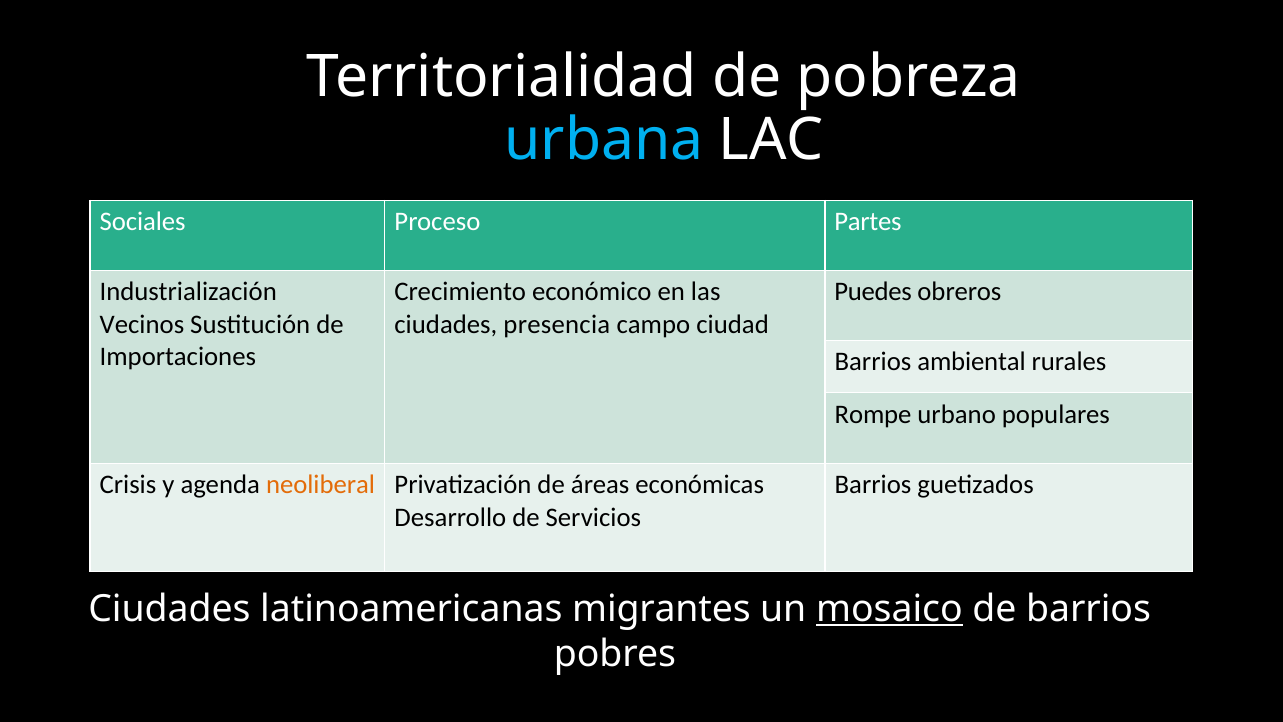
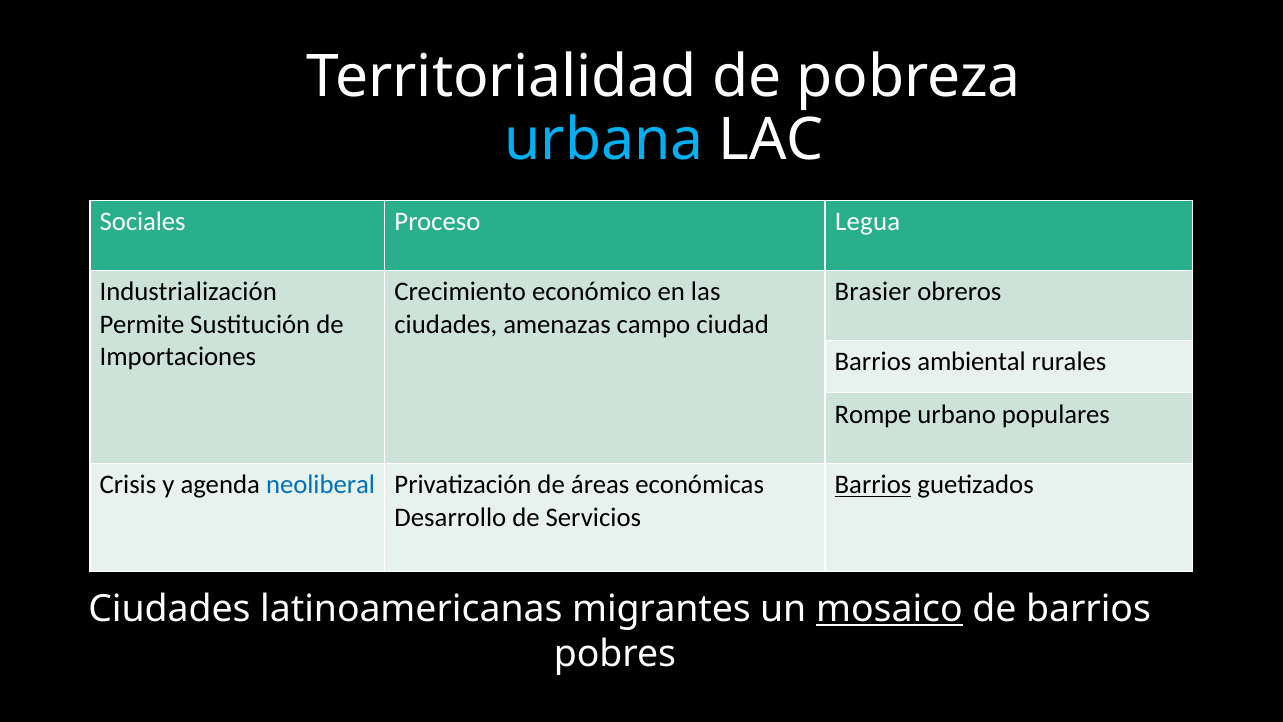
Partes: Partes -> Legua
Puedes: Puedes -> Brasier
Vecinos: Vecinos -> Permite
presencia: presencia -> amenazas
neoliberal colour: orange -> blue
Barrios at (873, 485) underline: none -> present
